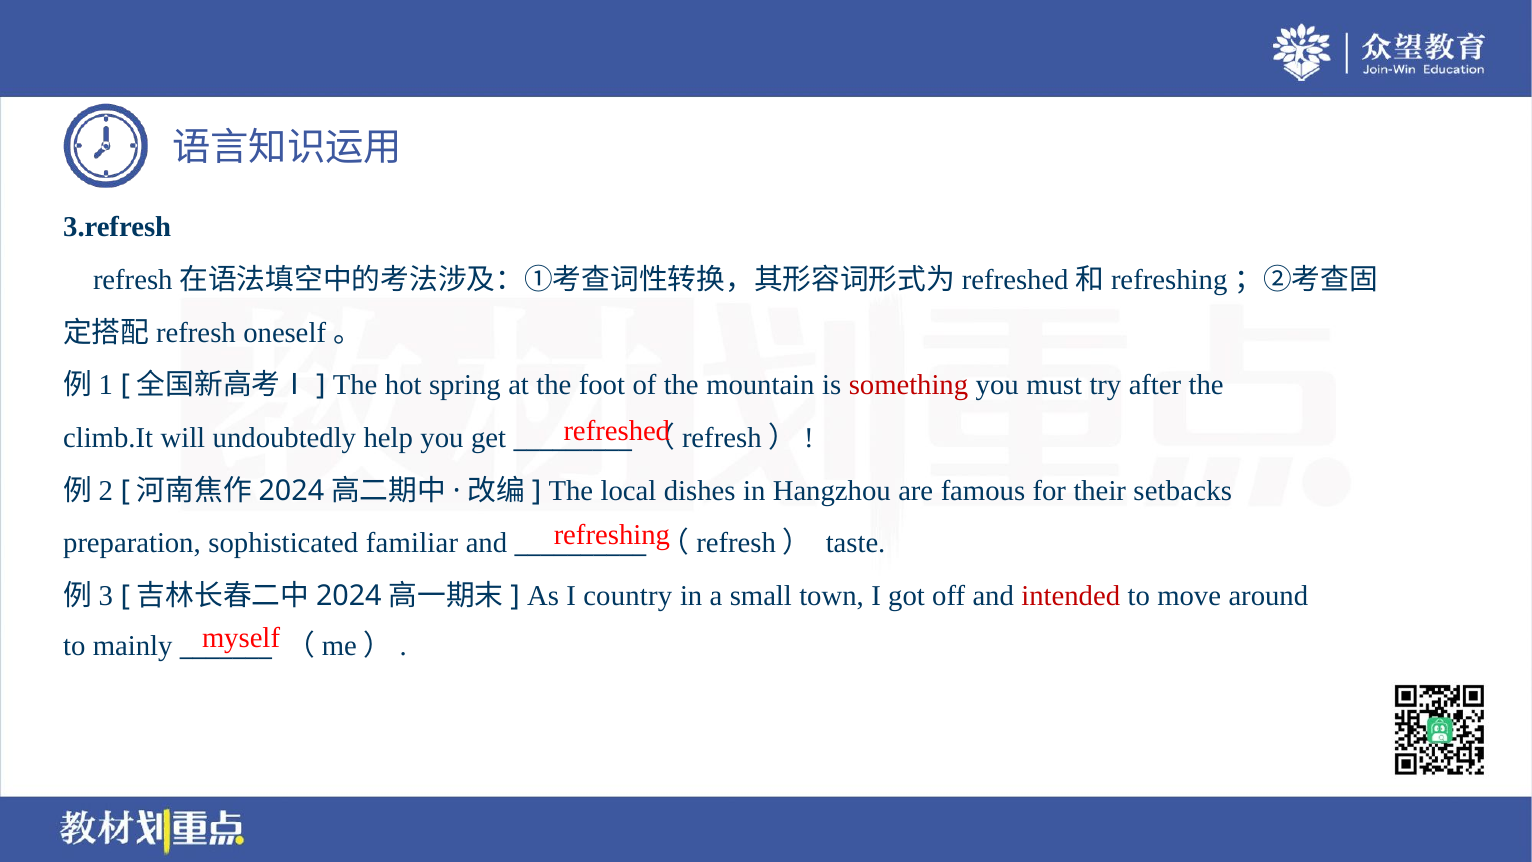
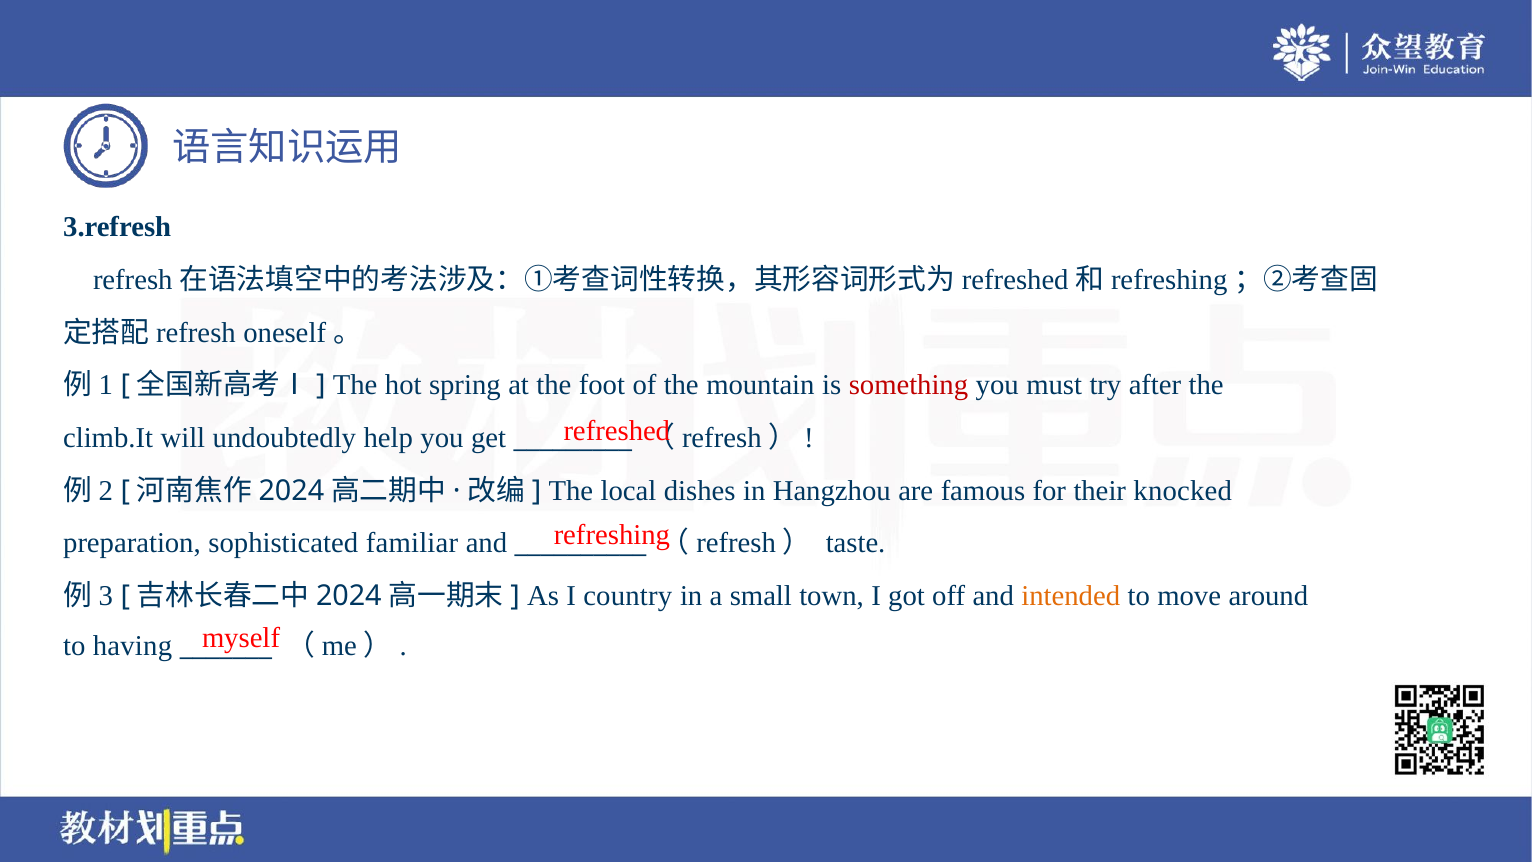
setbacks: setbacks -> knocked
intended colour: red -> orange
mainly: mainly -> having
